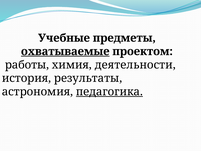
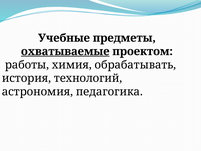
деятельности: деятельности -> обрабатывать
результаты: результаты -> технологий
педагогика underline: present -> none
